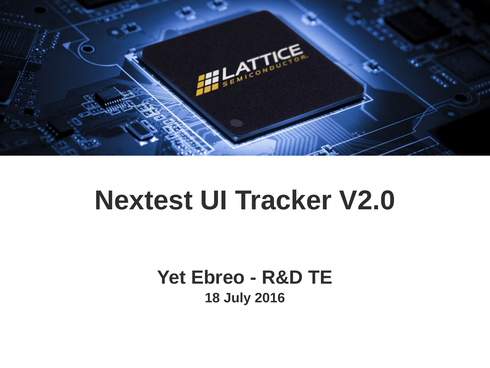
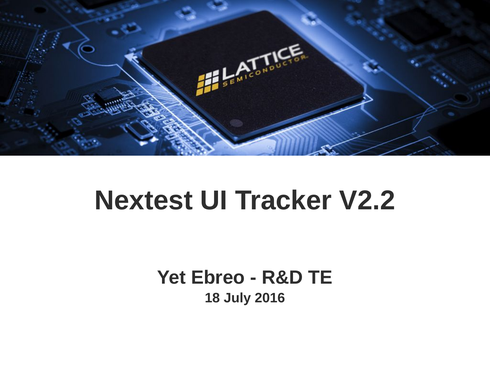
V2.0: V2.0 -> V2.2
